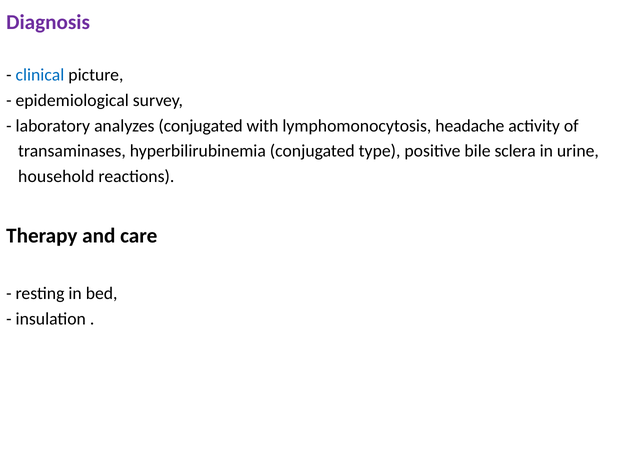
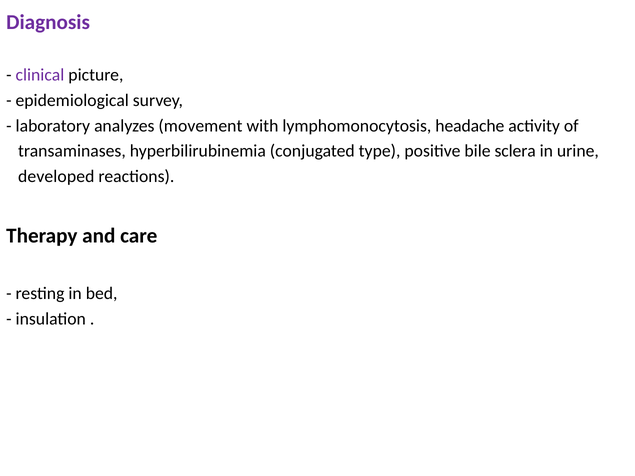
clinical colour: blue -> purple
analyzes conjugated: conjugated -> movement
household: household -> developed
